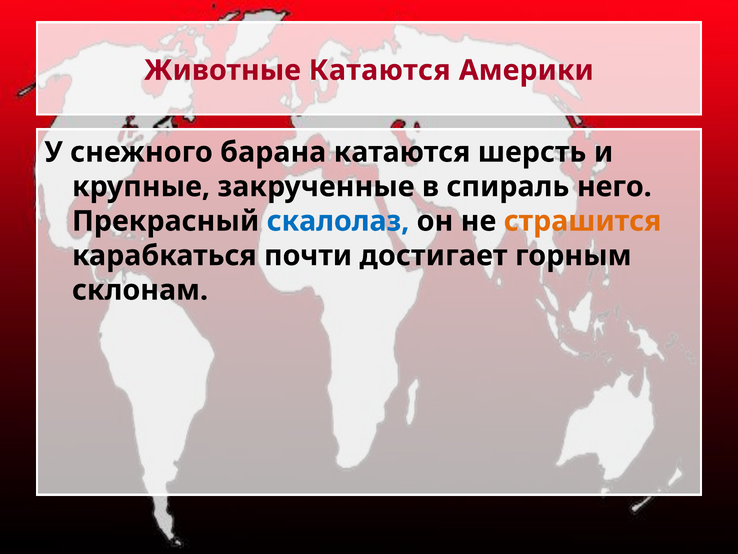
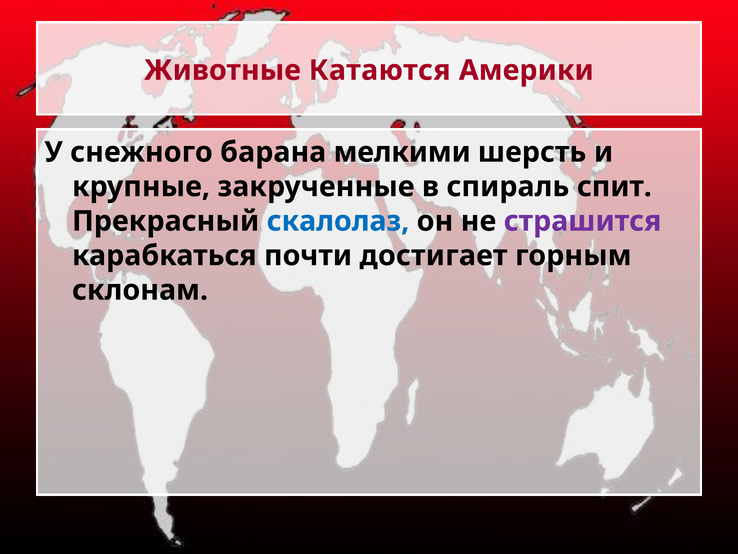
барана катаются: катаются -> мелкими
него: него -> спит
страшится colour: orange -> purple
